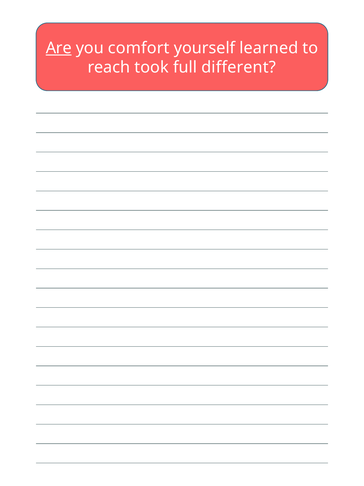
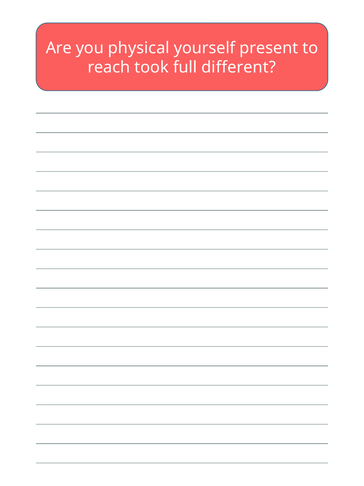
Are underline: present -> none
comfort: comfort -> physical
learned: learned -> present
